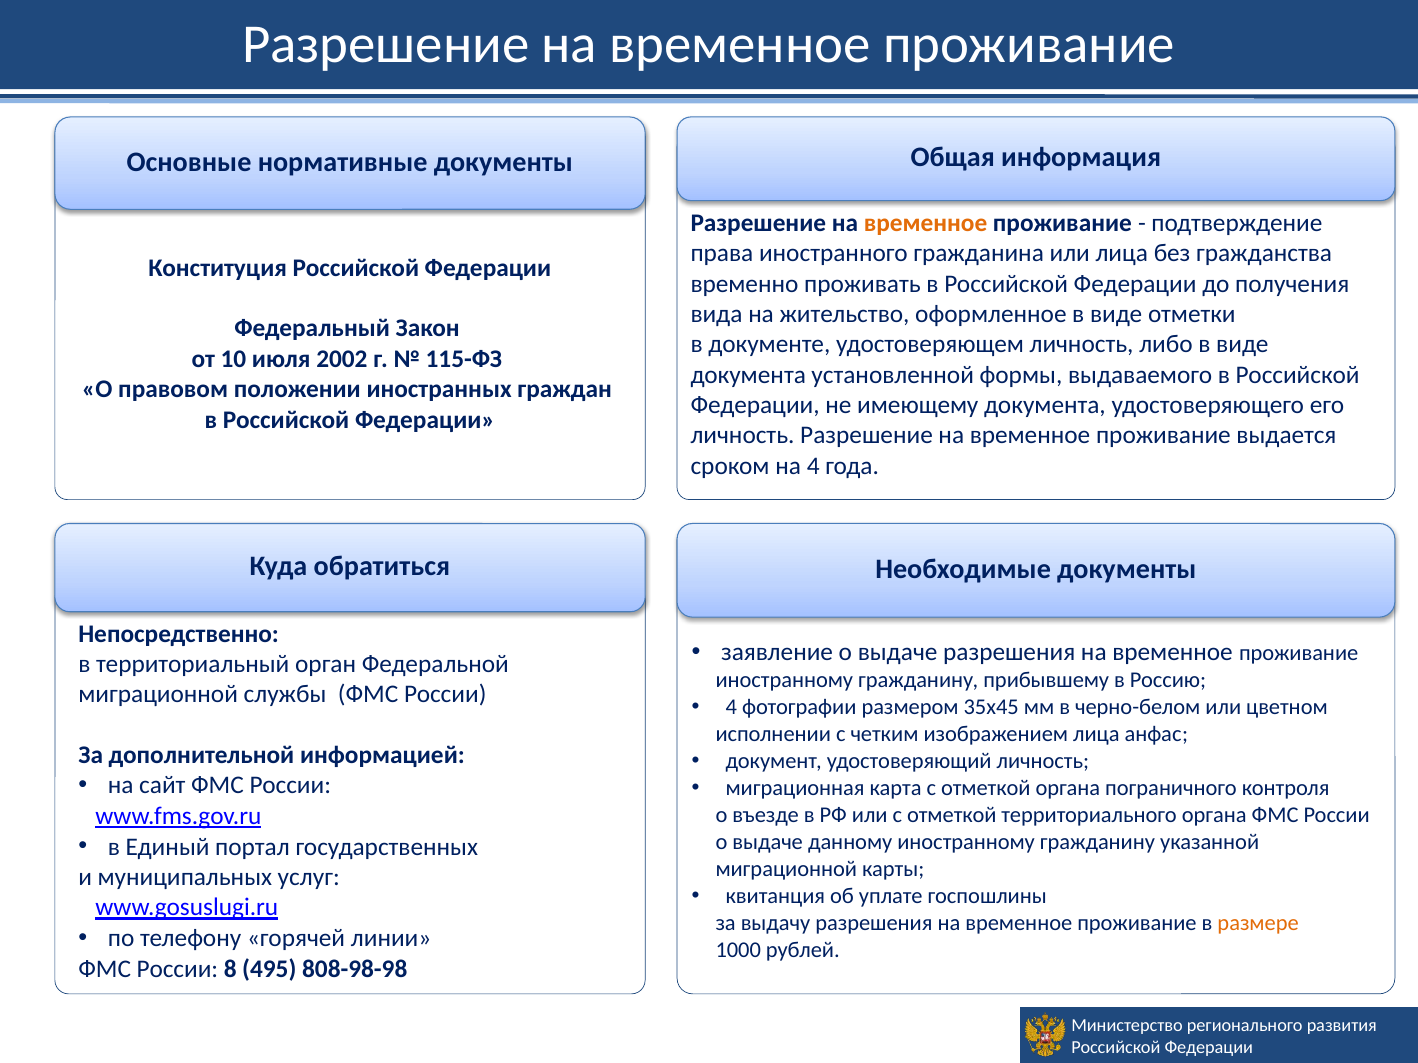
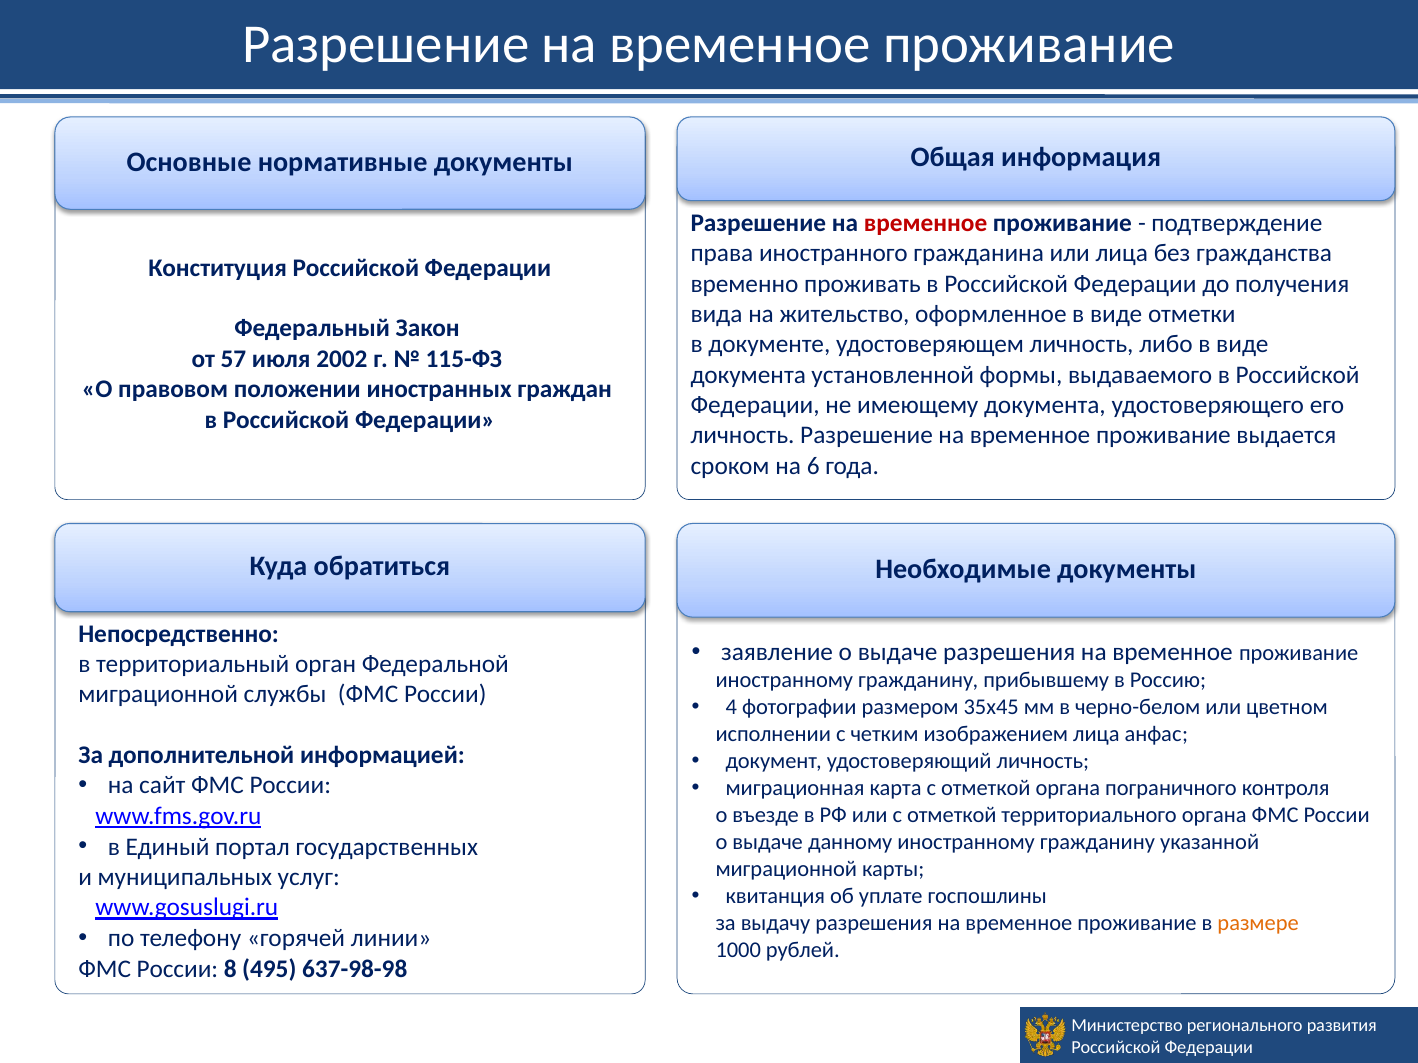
временное at (926, 223) colour: orange -> red
10: 10 -> 57
на 4: 4 -> 6
808-98-98: 808-98-98 -> 637-98-98
